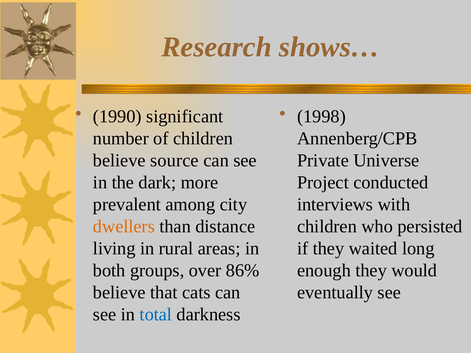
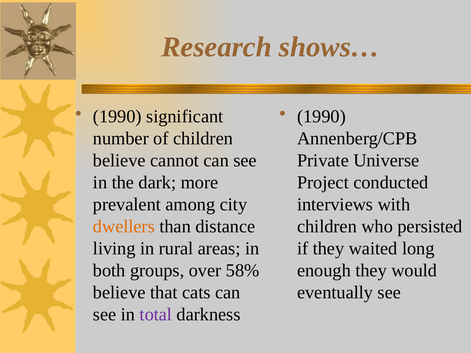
1998 at (321, 117): 1998 -> 1990
source: source -> cannot
86%: 86% -> 58%
total colour: blue -> purple
